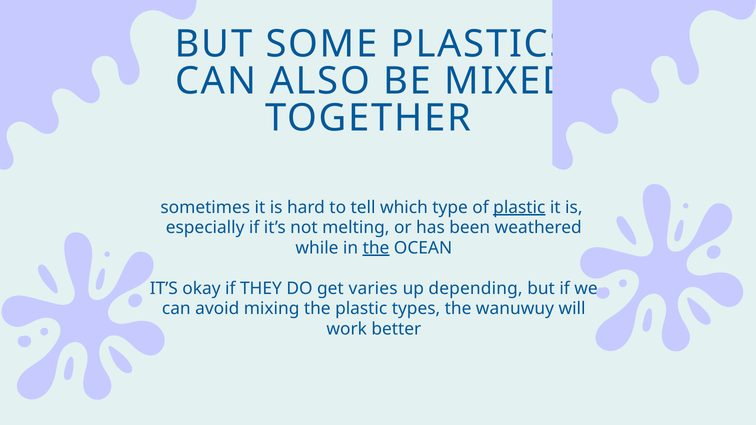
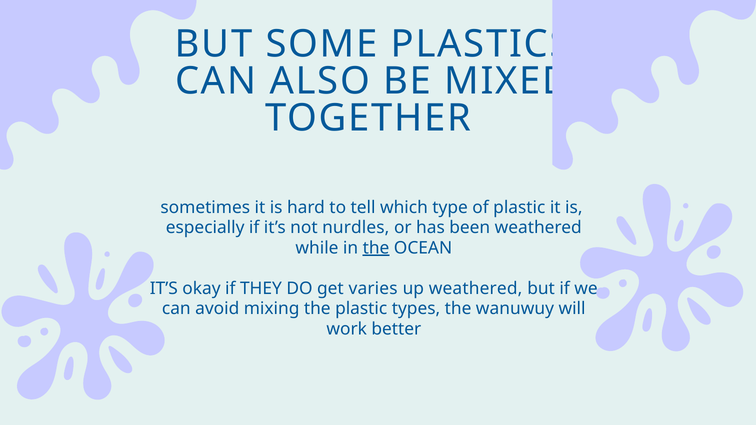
plastic at (519, 207) underline: present -> none
melting: melting -> nurdles
up depending: depending -> weathered
